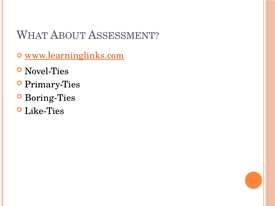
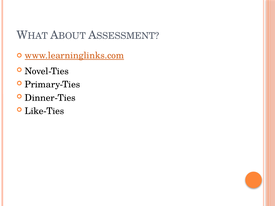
Boring-Ties: Boring-Ties -> Dinner-Ties
